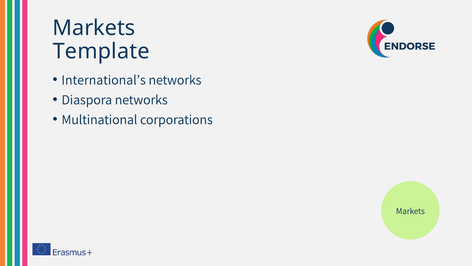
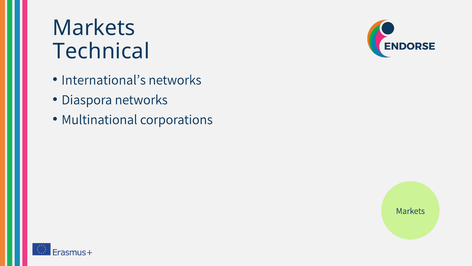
Template: Template -> Technical
